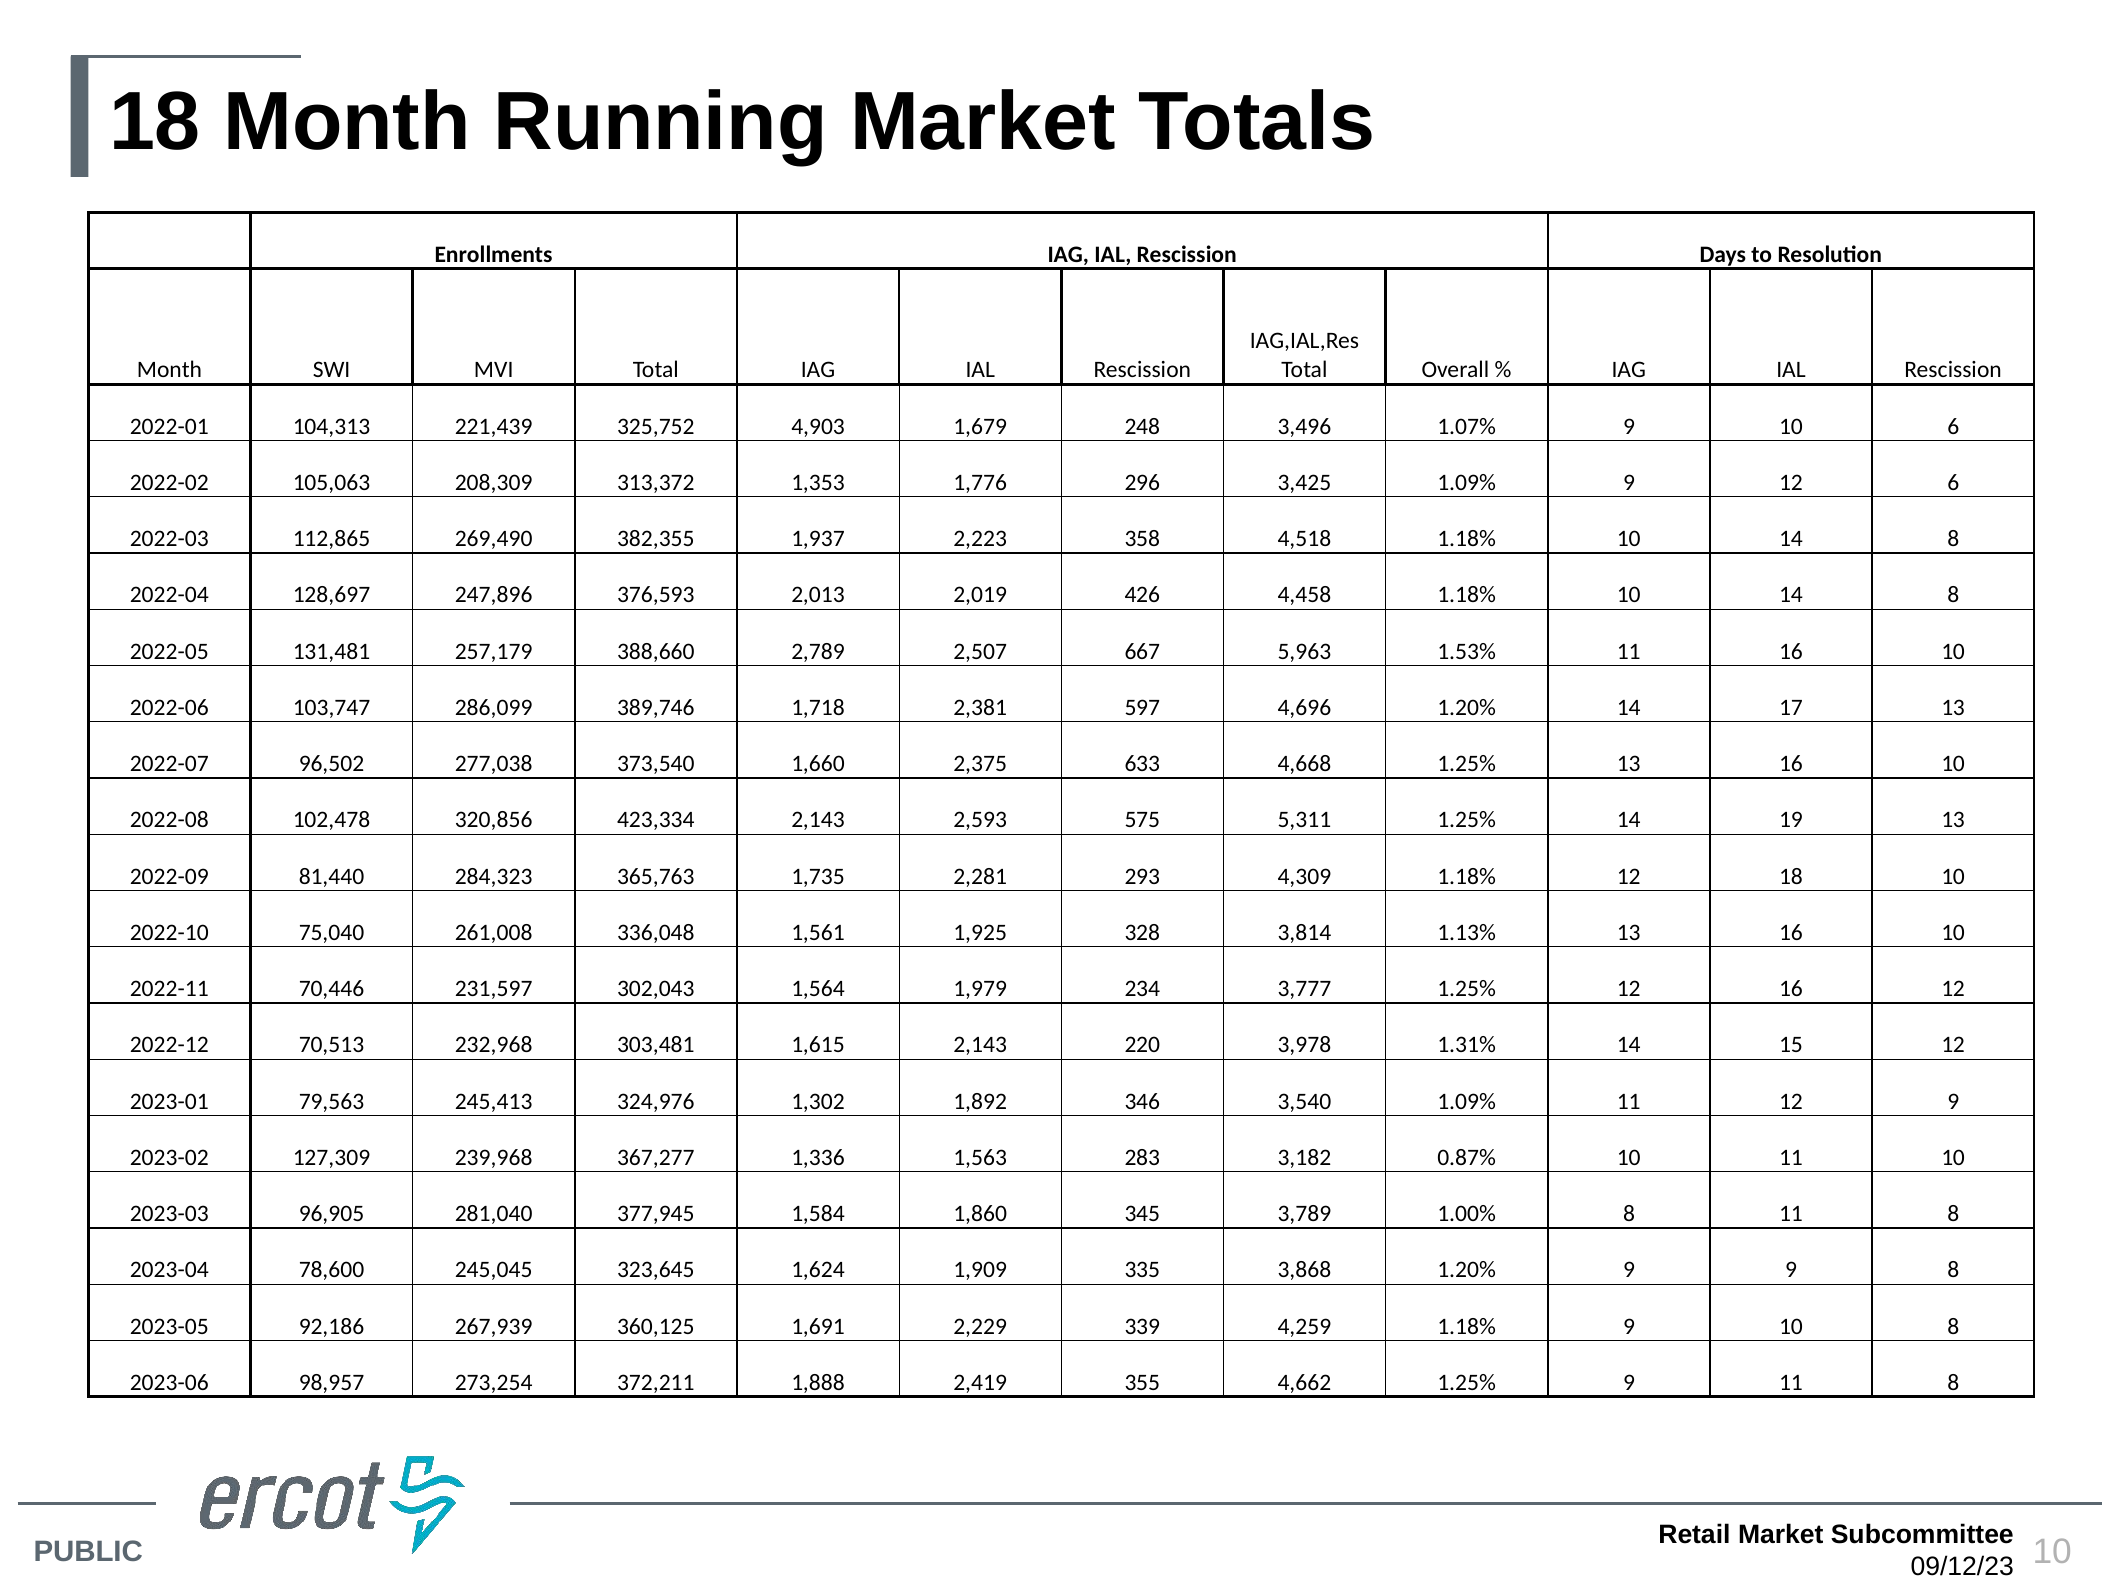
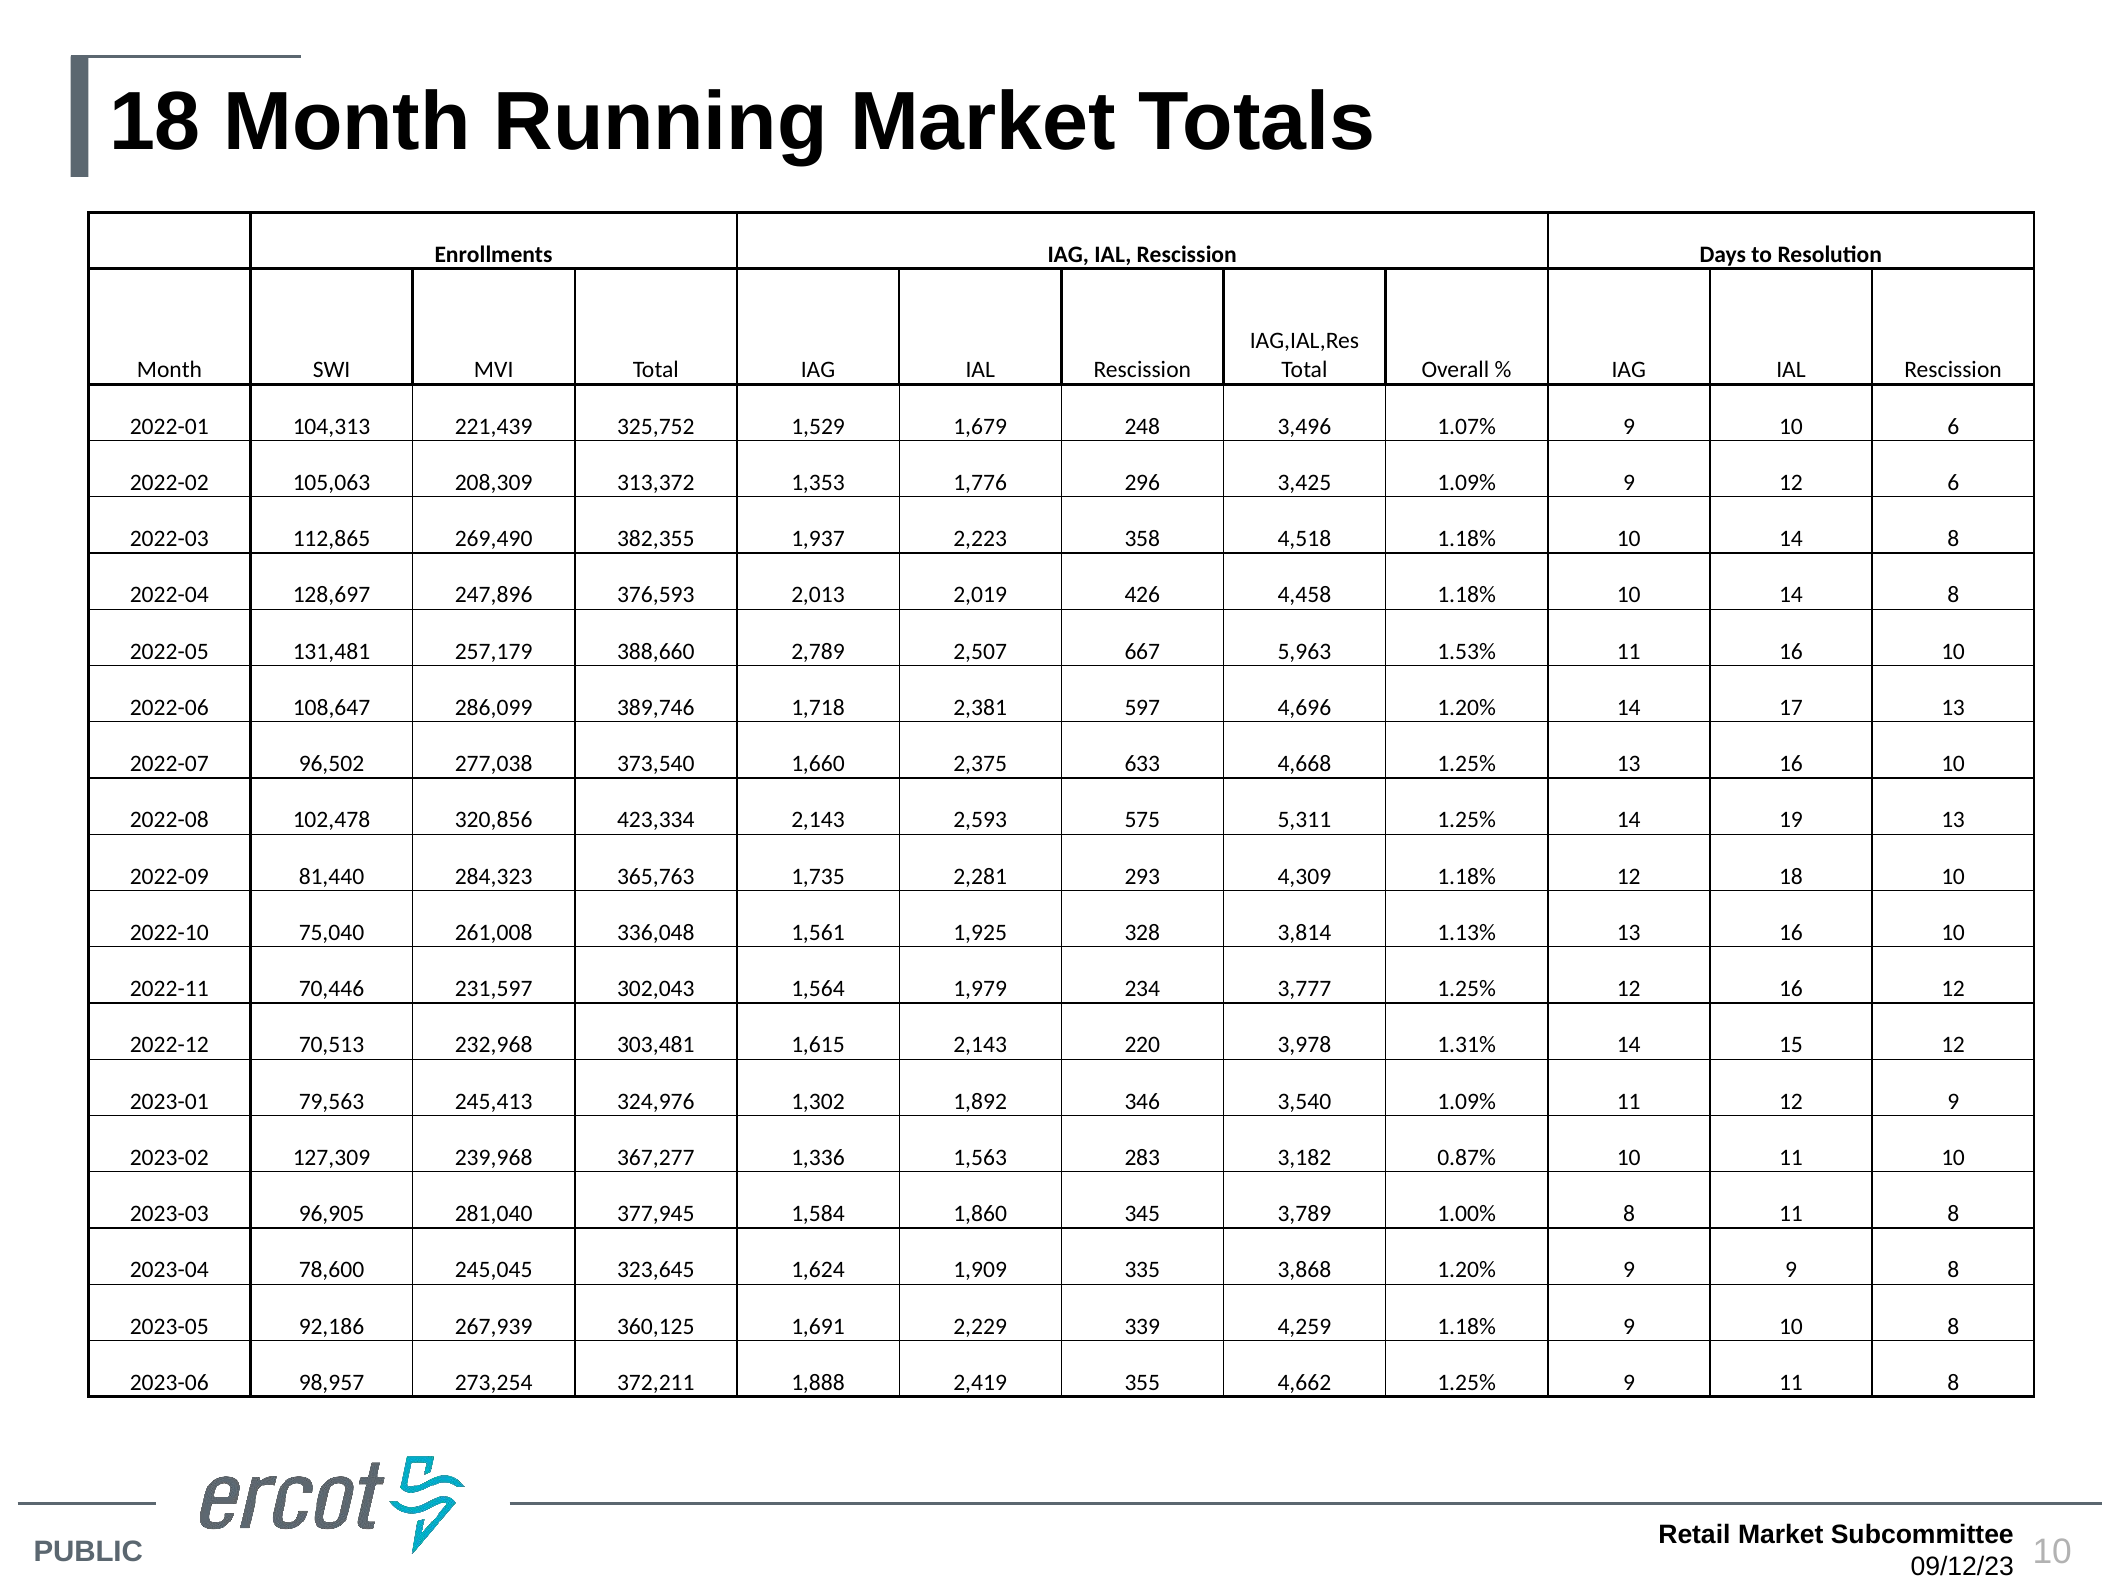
4,903: 4,903 -> 1,529
103,747: 103,747 -> 108,647
